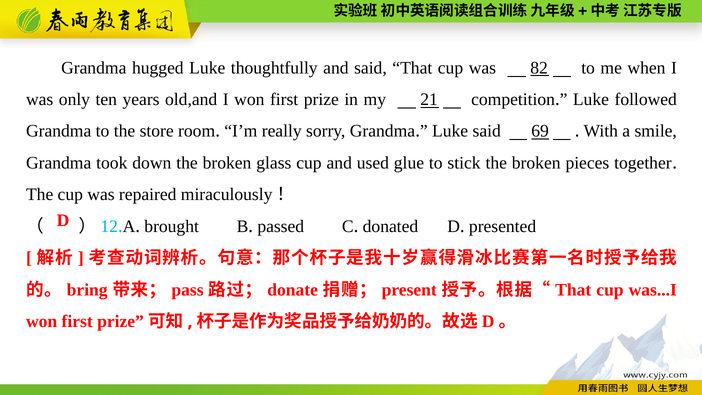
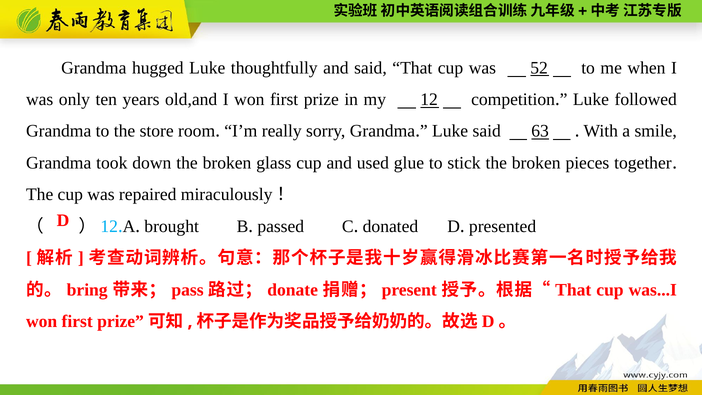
82: 82 -> 52
21: 21 -> 12
69: 69 -> 63
